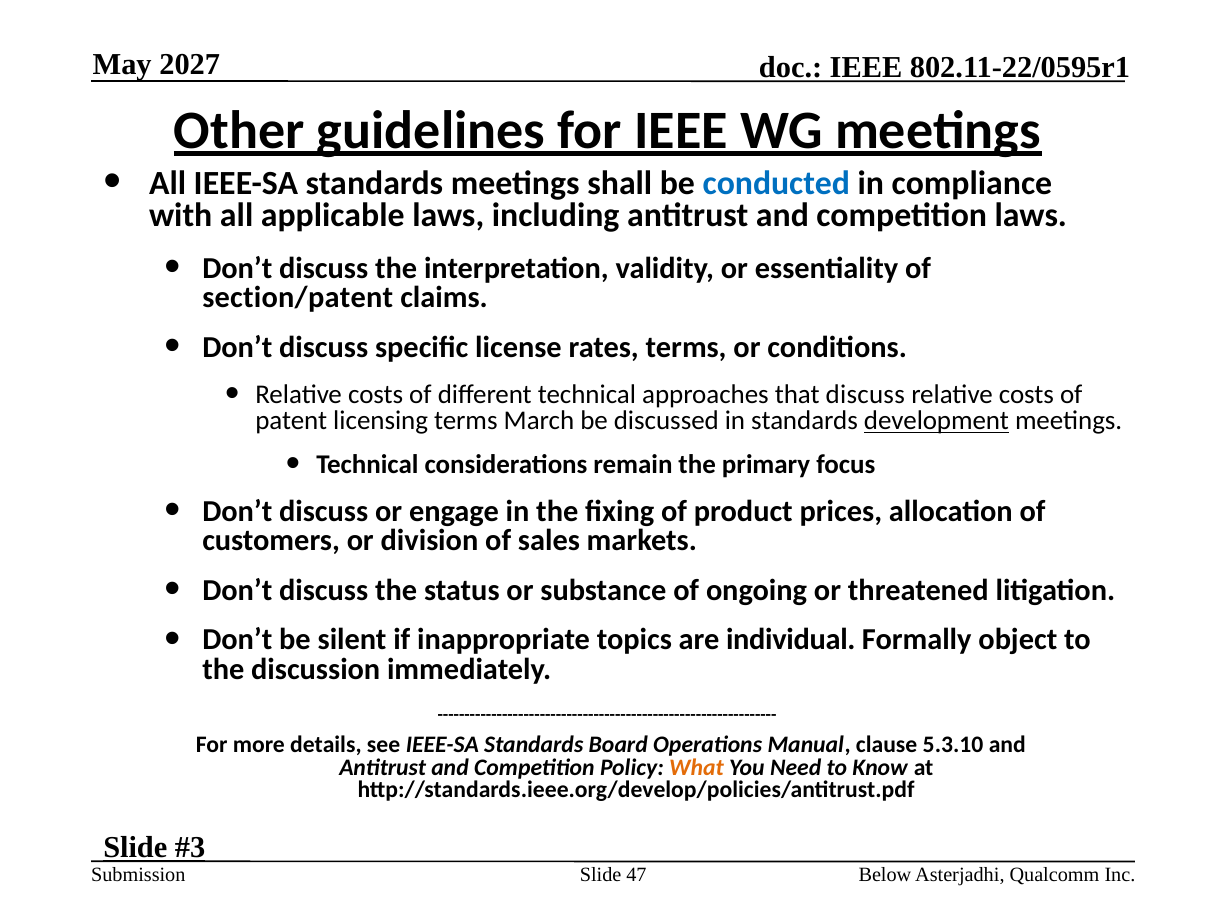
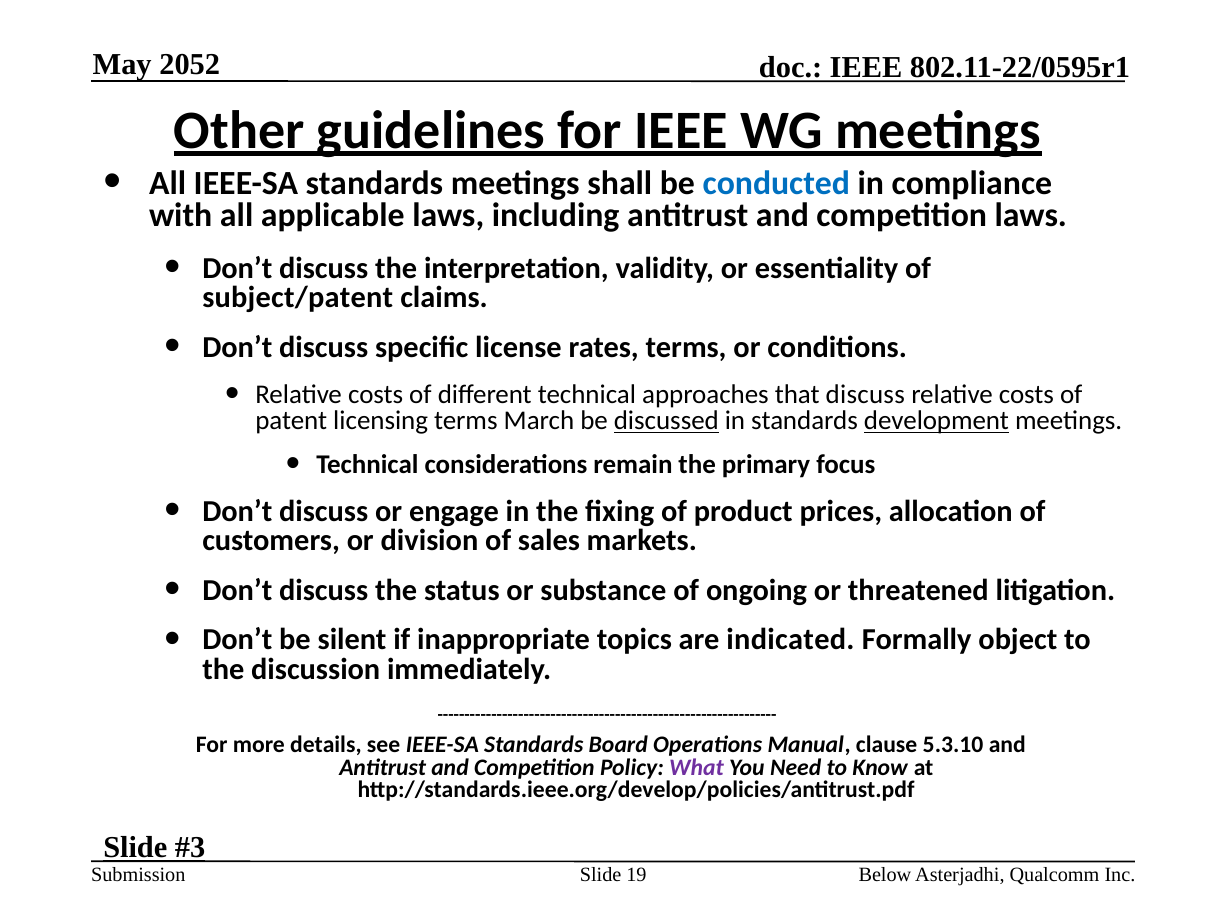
2027: 2027 -> 2052
section/patent: section/patent -> subject/patent
discussed underline: none -> present
individual: individual -> indicated
What colour: orange -> purple
47: 47 -> 19
